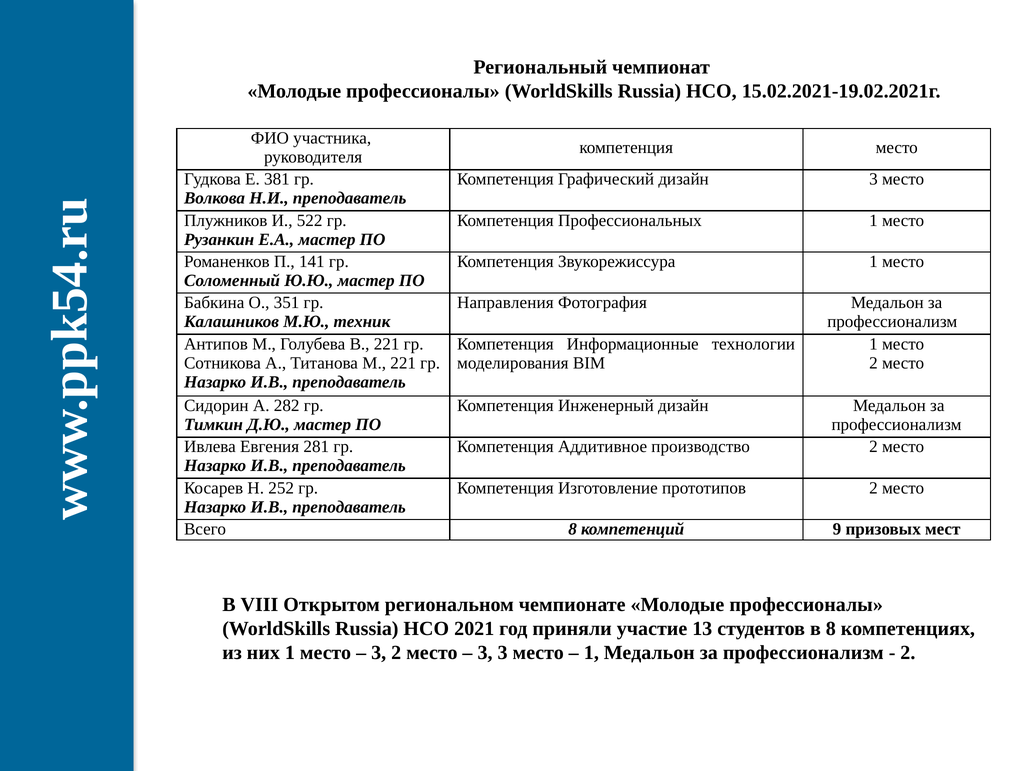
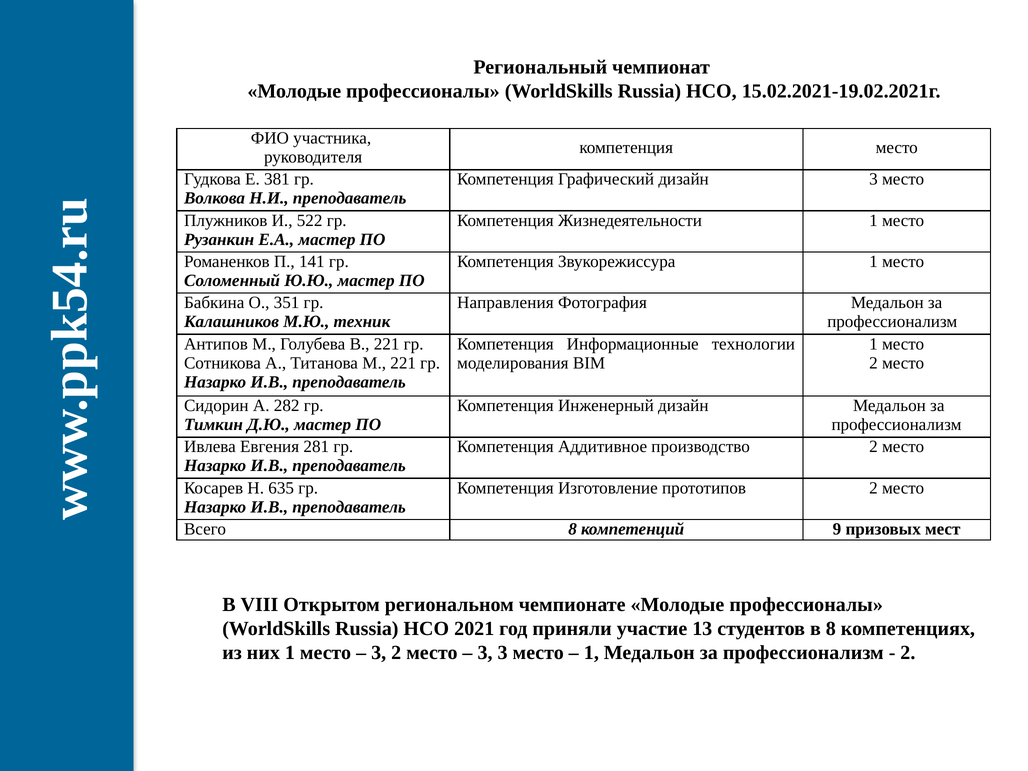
Профессиональных: Профессиональных -> Жизнедеятельности
252: 252 -> 635
